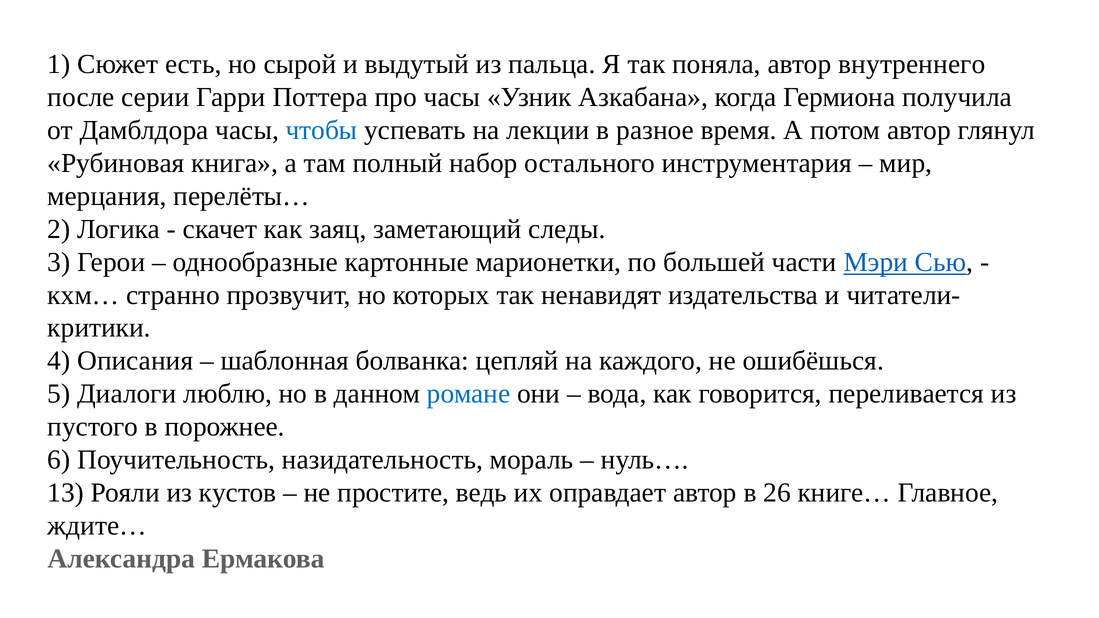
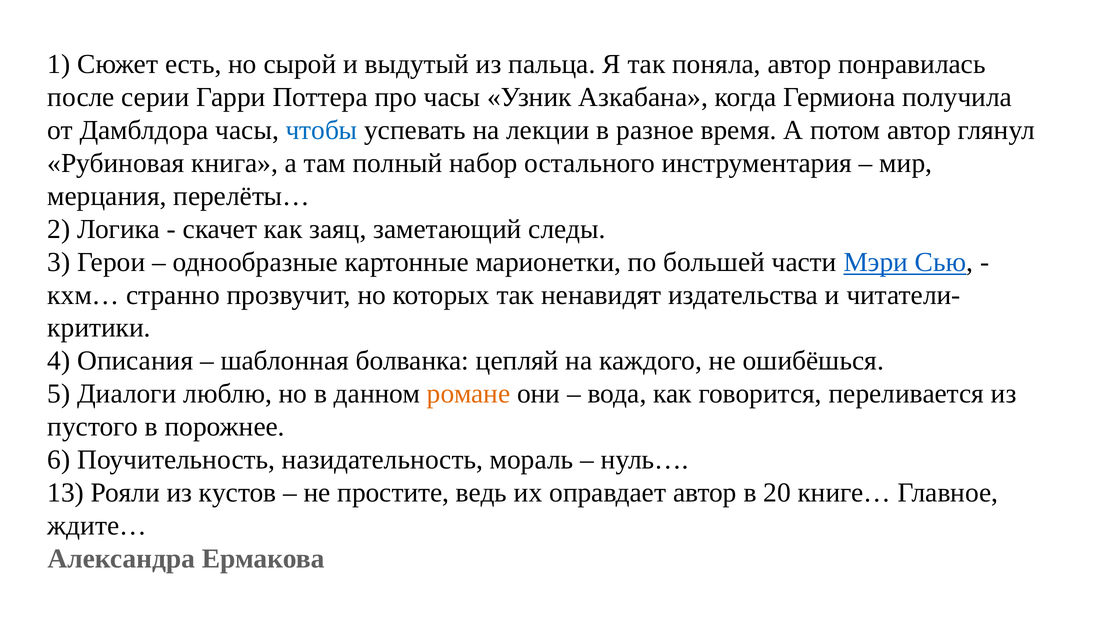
внутреннего: внутреннего -> понравилась
романе colour: blue -> orange
26: 26 -> 20
